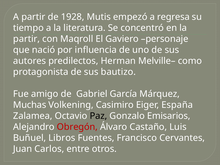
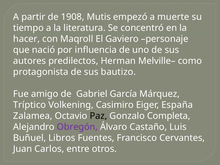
1928: 1928 -> 1908
regresa: regresa -> muerte
partir at (27, 39): partir -> hacer
Muchas: Muchas -> Tríptico
Emisarios: Emisarios -> Completa
Obregón colour: red -> purple
